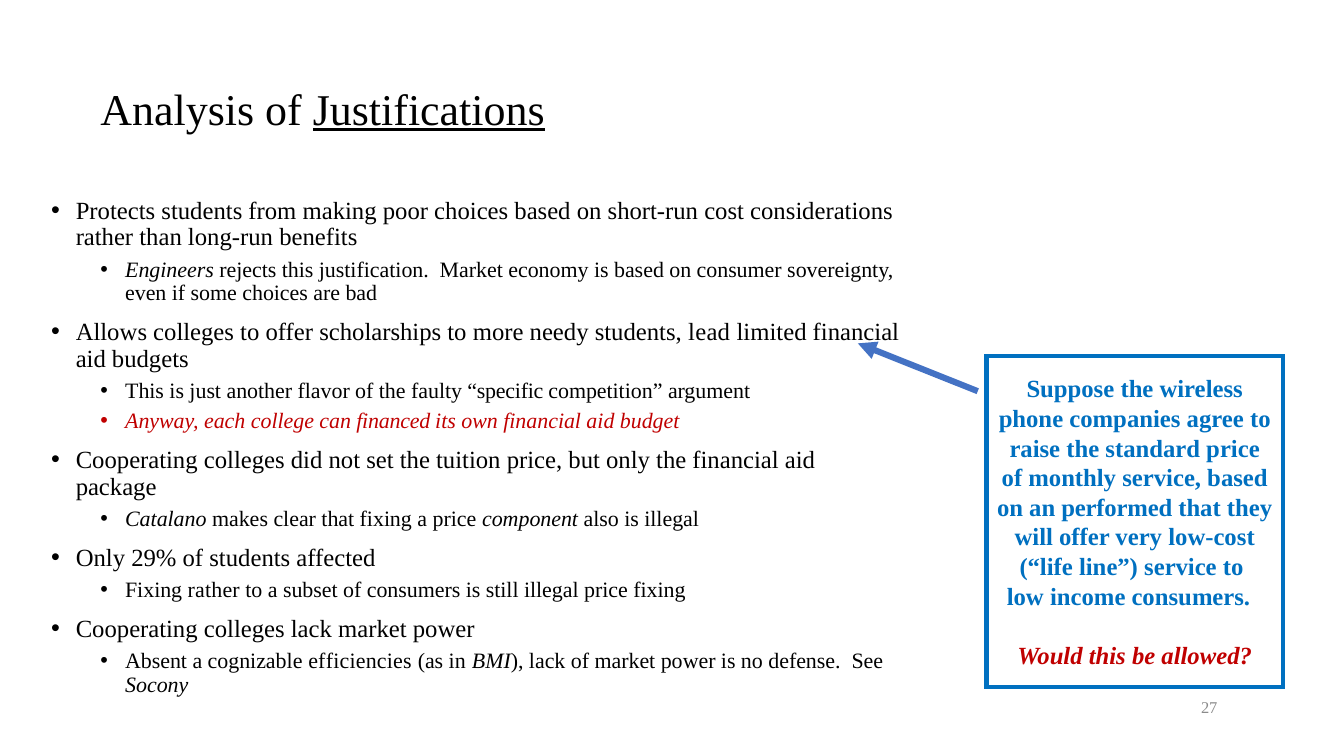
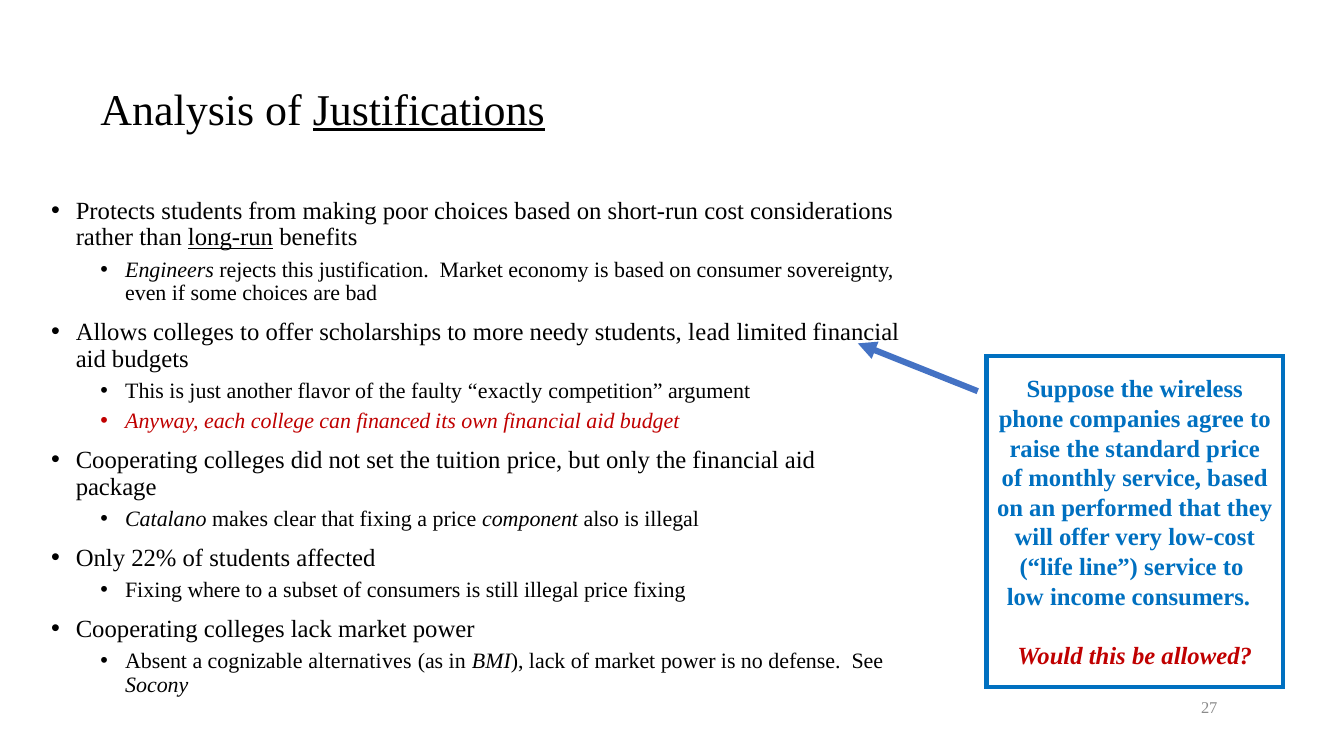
long-run underline: none -> present
specific: specific -> exactly
29%: 29% -> 22%
Fixing rather: rather -> where
efficiencies: efficiencies -> alternatives
